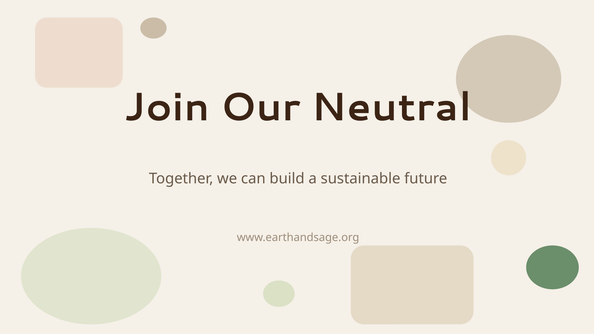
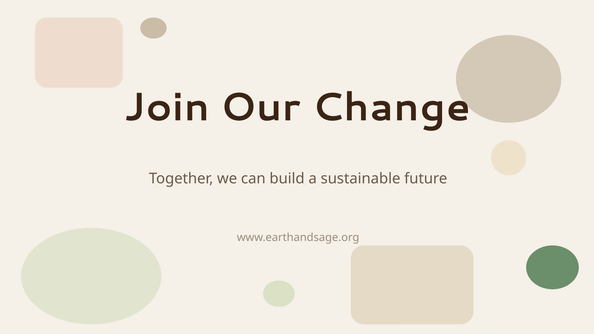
Neutral: Neutral -> Change
